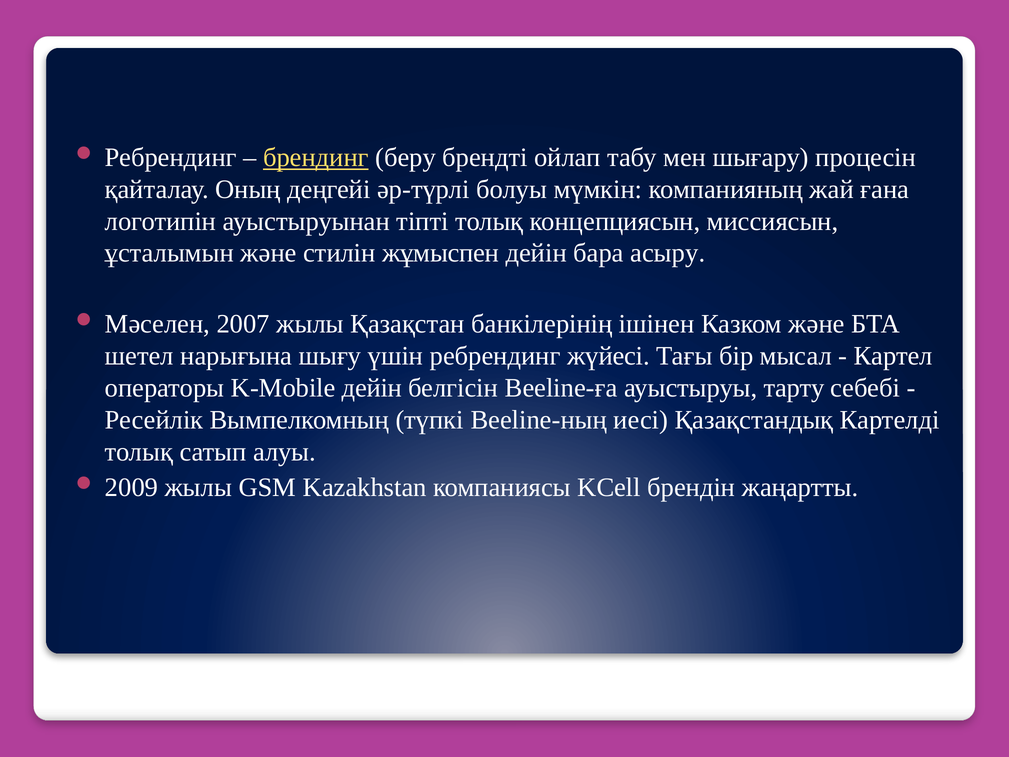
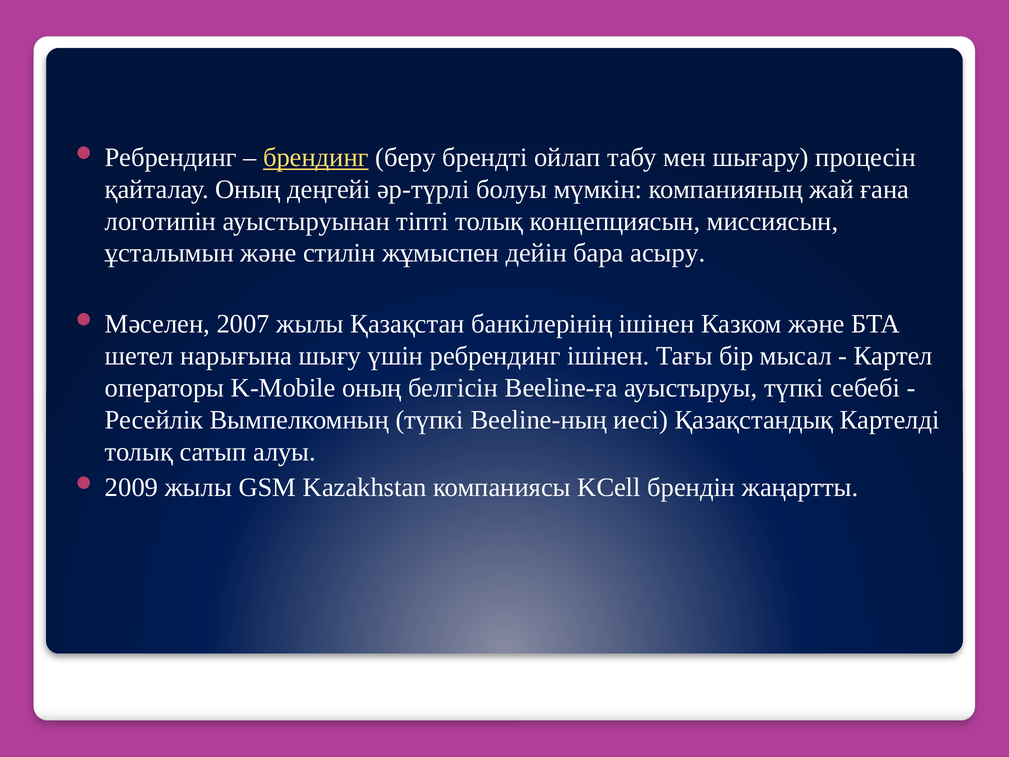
ребрендинг жүйесі: жүйесі -> ішінен
K-Mobile дейін: дейін -> оның
ауыстыруы тарту: тарту -> түпкі
